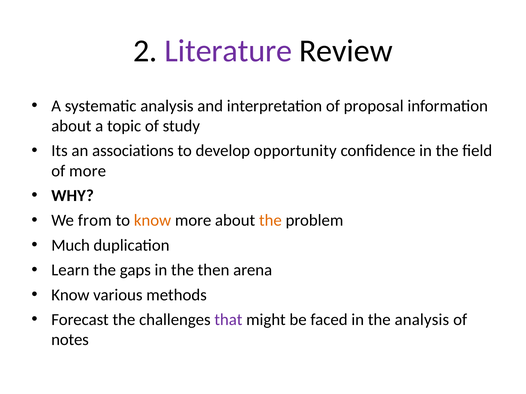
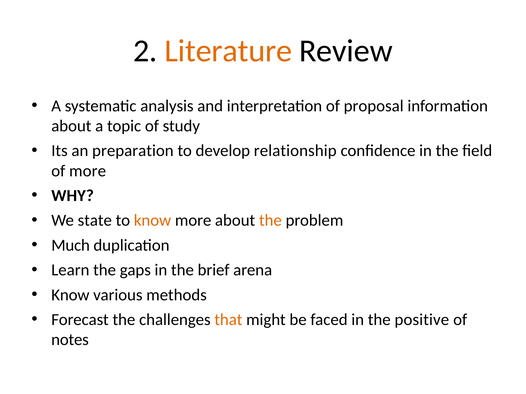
Literature colour: purple -> orange
associations: associations -> preparation
opportunity: opportunity -> relationship
from: from -> state
then: then -> brief
that colour: purple -> orange
the analysis: analysis -> positive
